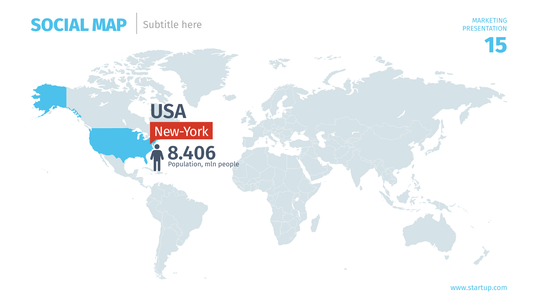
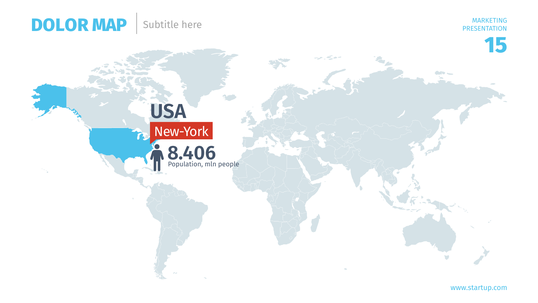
SOCIAL: SOCIAL -> DOLOR
